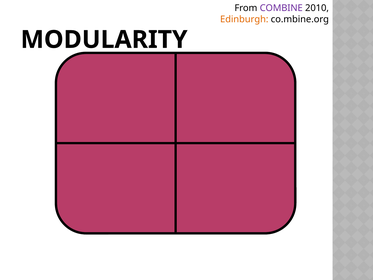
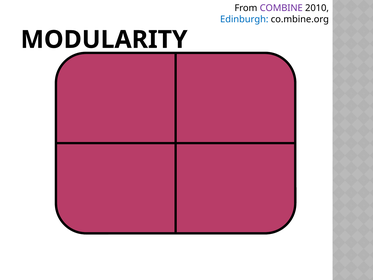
Edinburgh colour: orange -> blue
